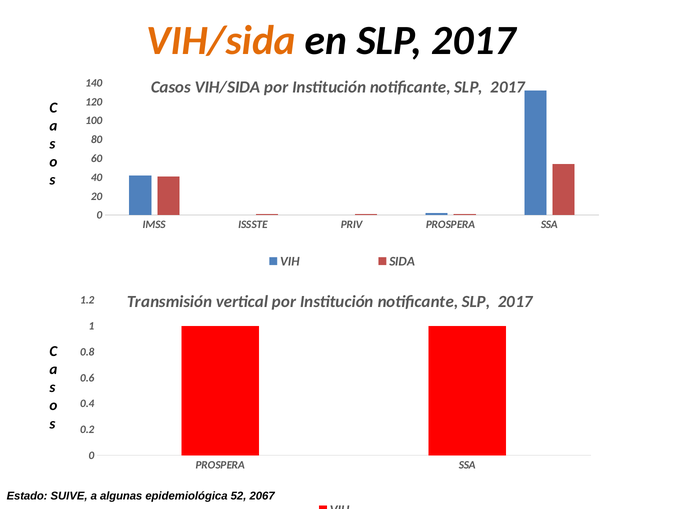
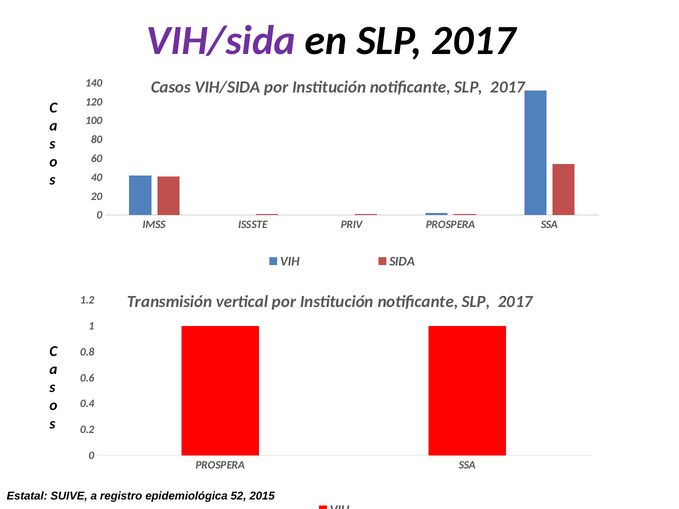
VIH/sida at (221, 41) colour: orange -> purple
Estado: Estado -> Estatal
algunas: algunas -> registro
2067: 2067 -> 2015
